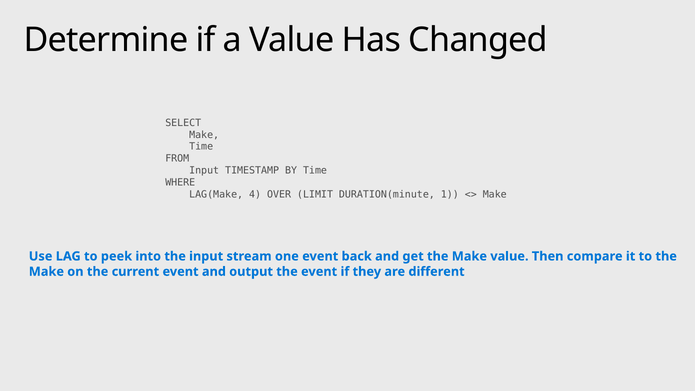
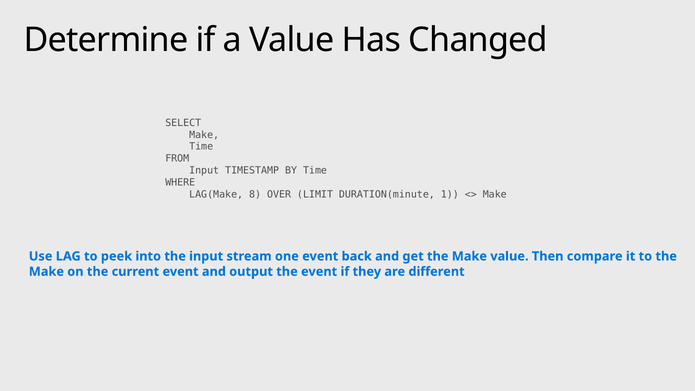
4: 4 -> 8
